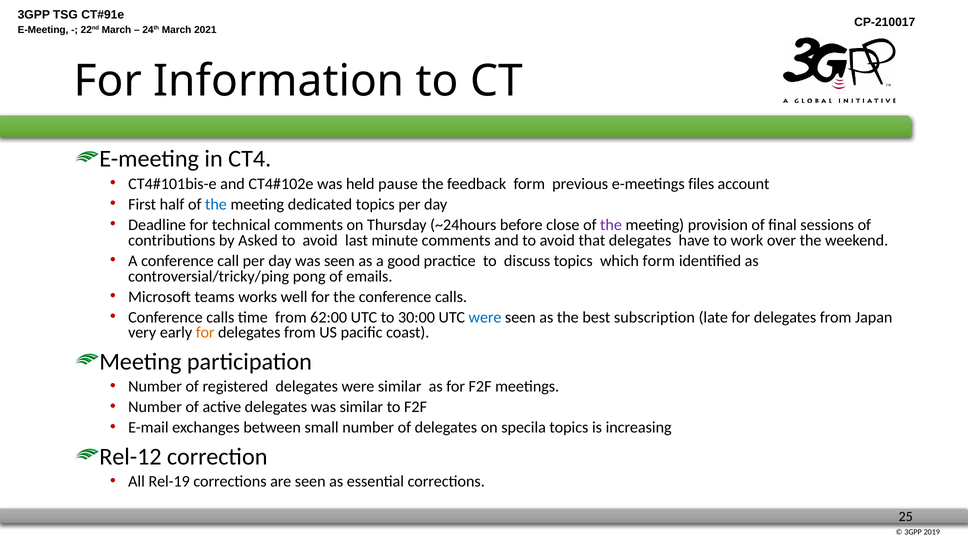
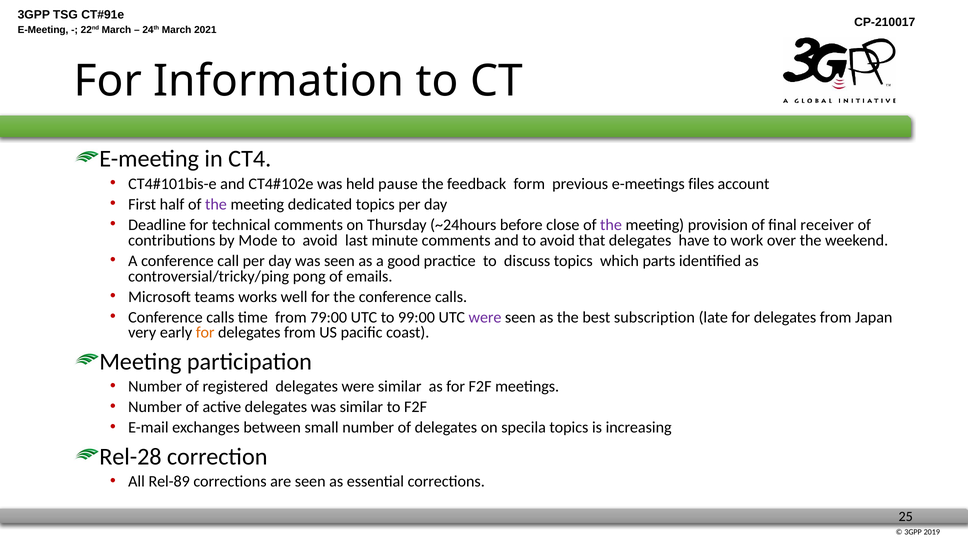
the at (216, 204) colour: blue -> purple
sessions: sessions -> receiver
Asked: Asked -> Mode
which form: form -> parts
62:00: 62:00 -> 79:00
30:00: 30:00 -> 99:00
were at (485, 317) colour: blue -> purple
Rel-12: Rel-12 -> Rel-28
Rel-19: Rel-19 -> Rel-89
